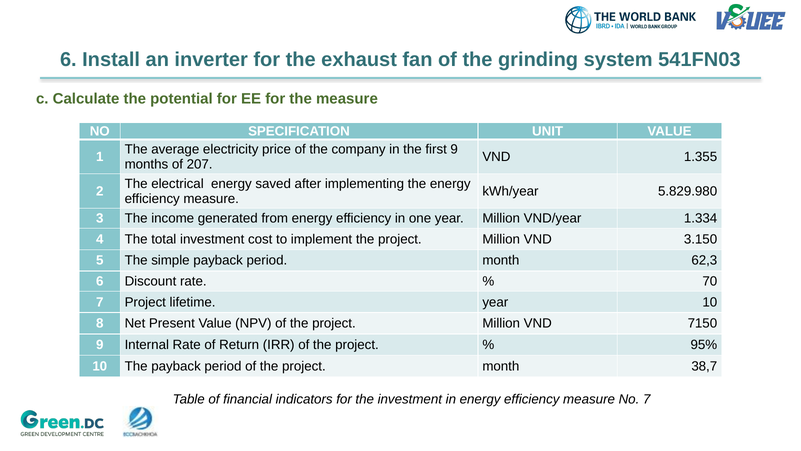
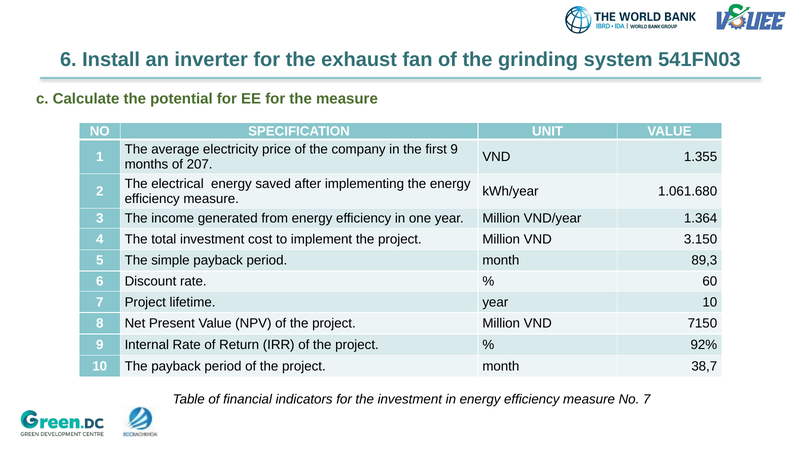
5.829.980: 5.829.980 -> 1.061.680
1.334: 1.334 -> 1.364
62,3: 62,3 -> 89,3
70: 70 -> 60
95%: 95% -> 92%
